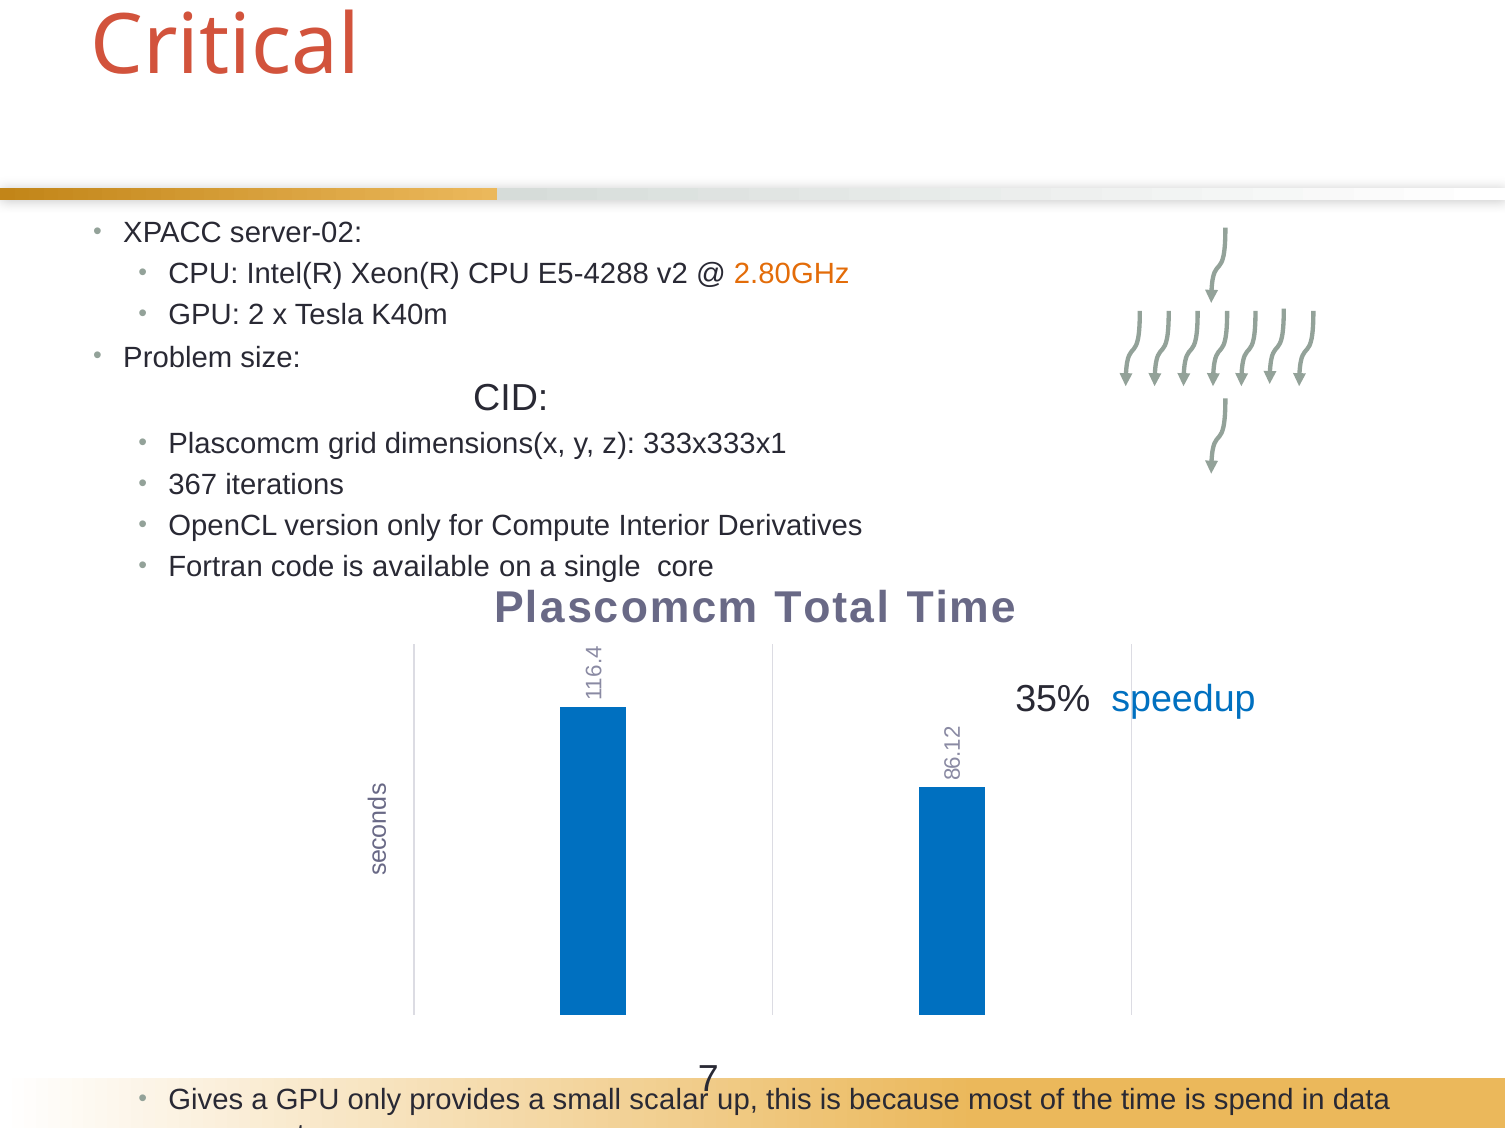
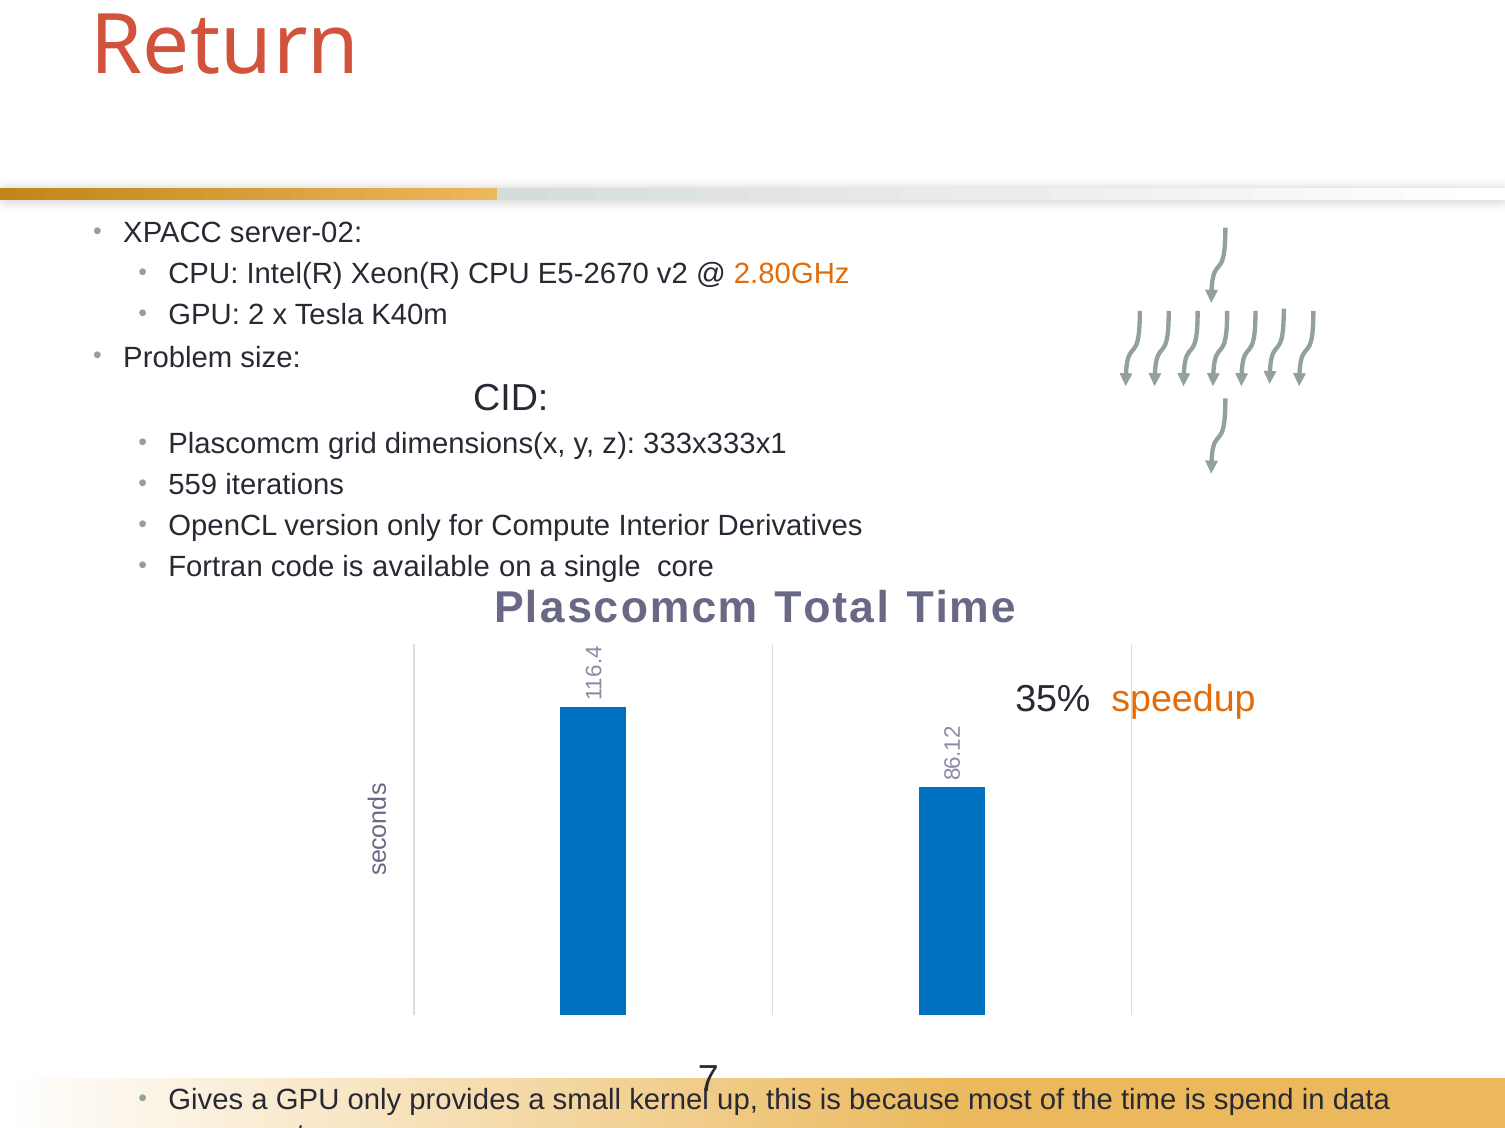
Critical: Critical -> Return
E5-4288: E5-4288 -> E5-2670
367: 367 -> 559
speedup colour: blue -> orange
scalar: scalar -> kernel
